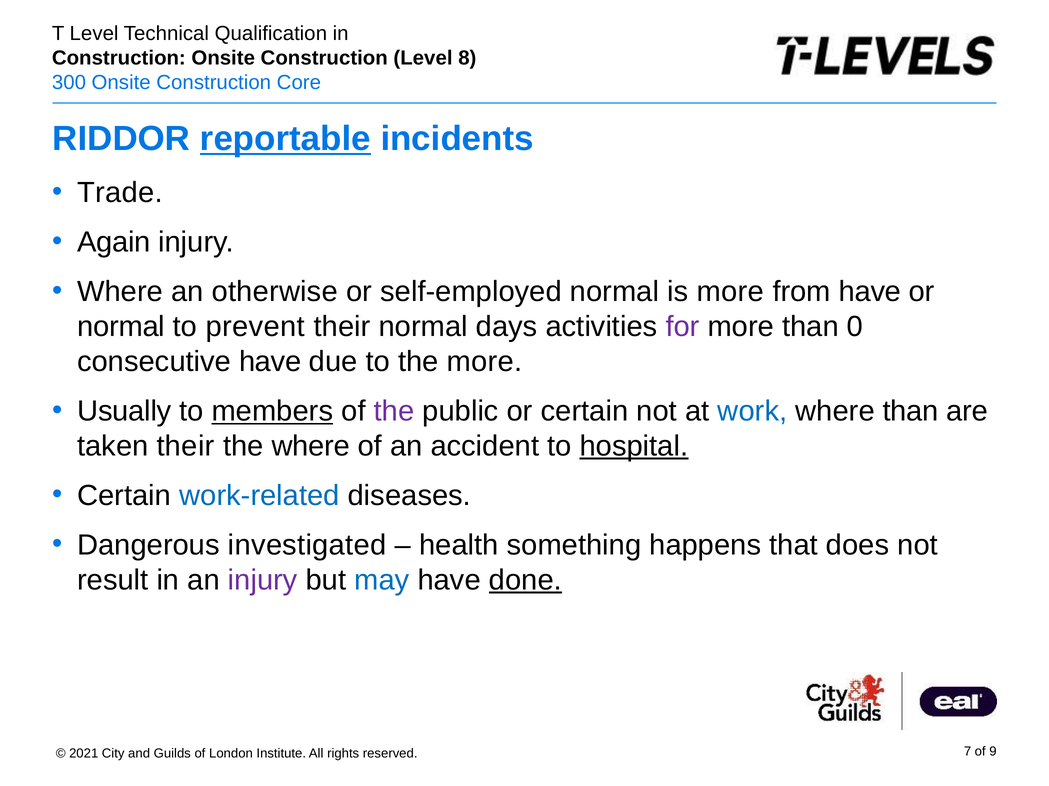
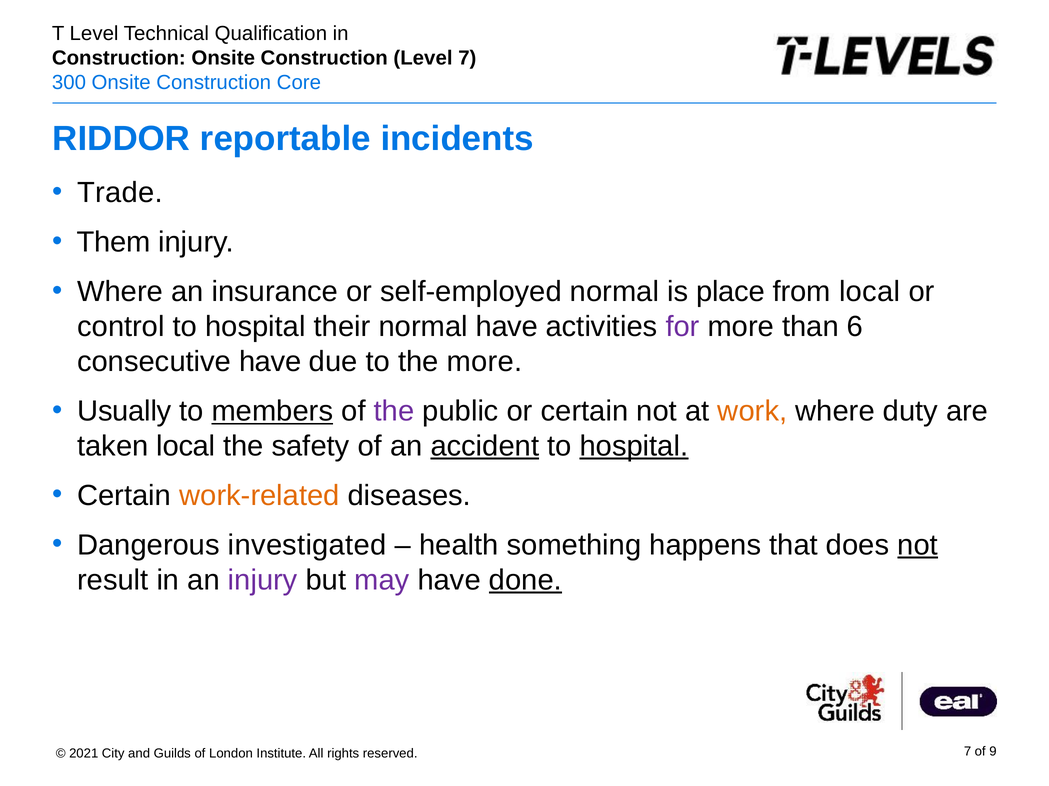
8 at (467, 58): 8 -> 7
reportable underline: present -> none
Again: Again -> Them
otherwise: otherwise -> insurance
is more: more -> place
from have: have -> local
normal at (121, 327): normal -> control
prevent at (255, 327): prevent -> hospital
normal days: days -> have
0: 0 -> 6
work colour: blue -> orange
where than: than -> duty
taken their: their -> local
the where: where -> safety
accident underline: none -> present
work-related colour: blue -> orange
not at (918, 546) underline: none -> present
may colour: blue -> purple
